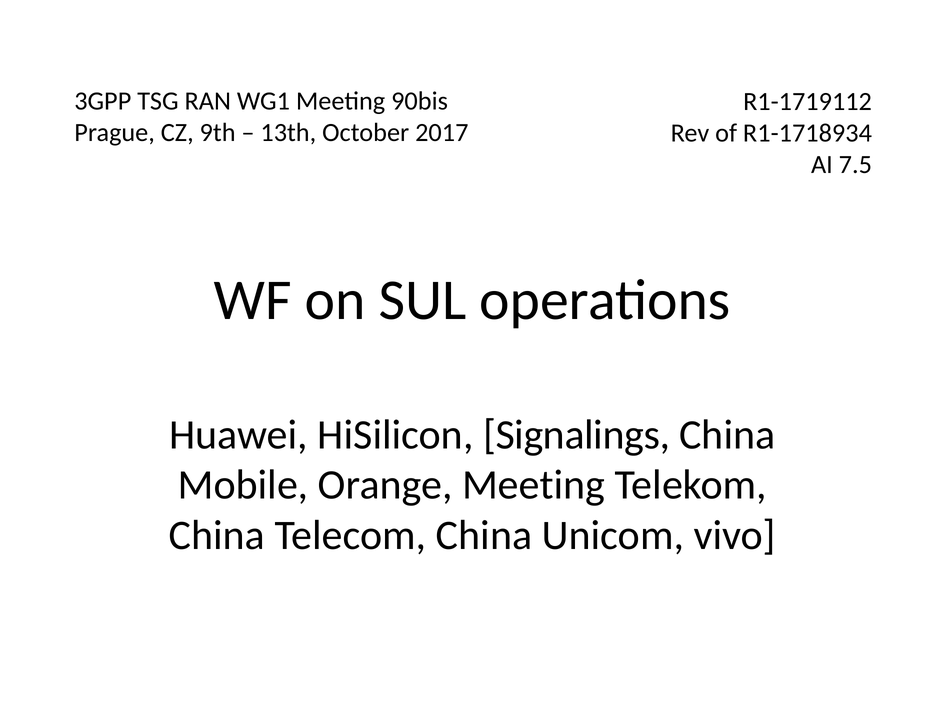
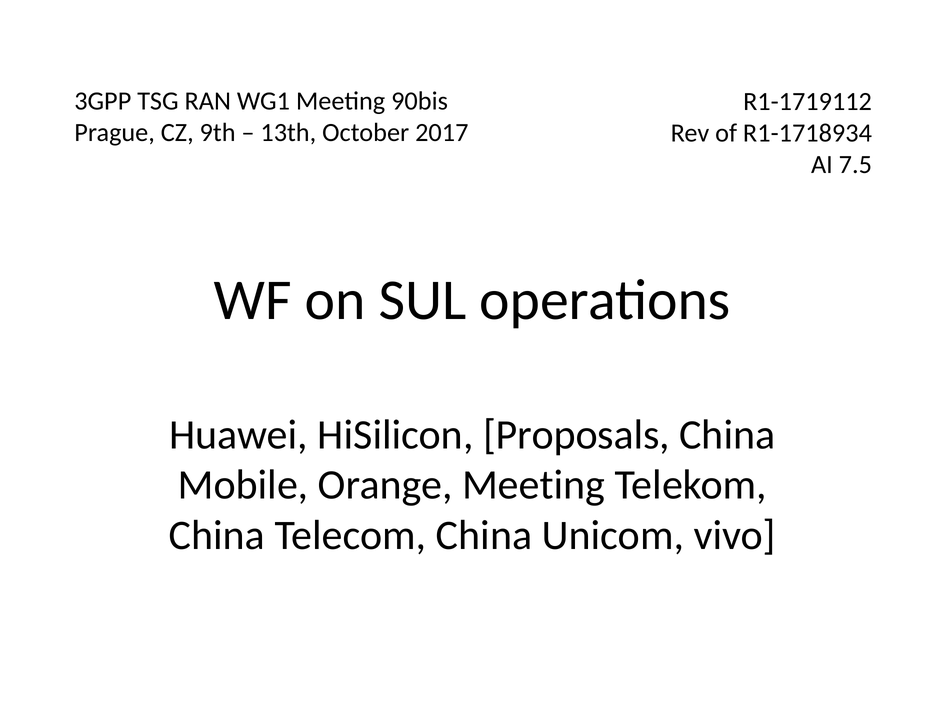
Signalings: Signalings -> Proposals
